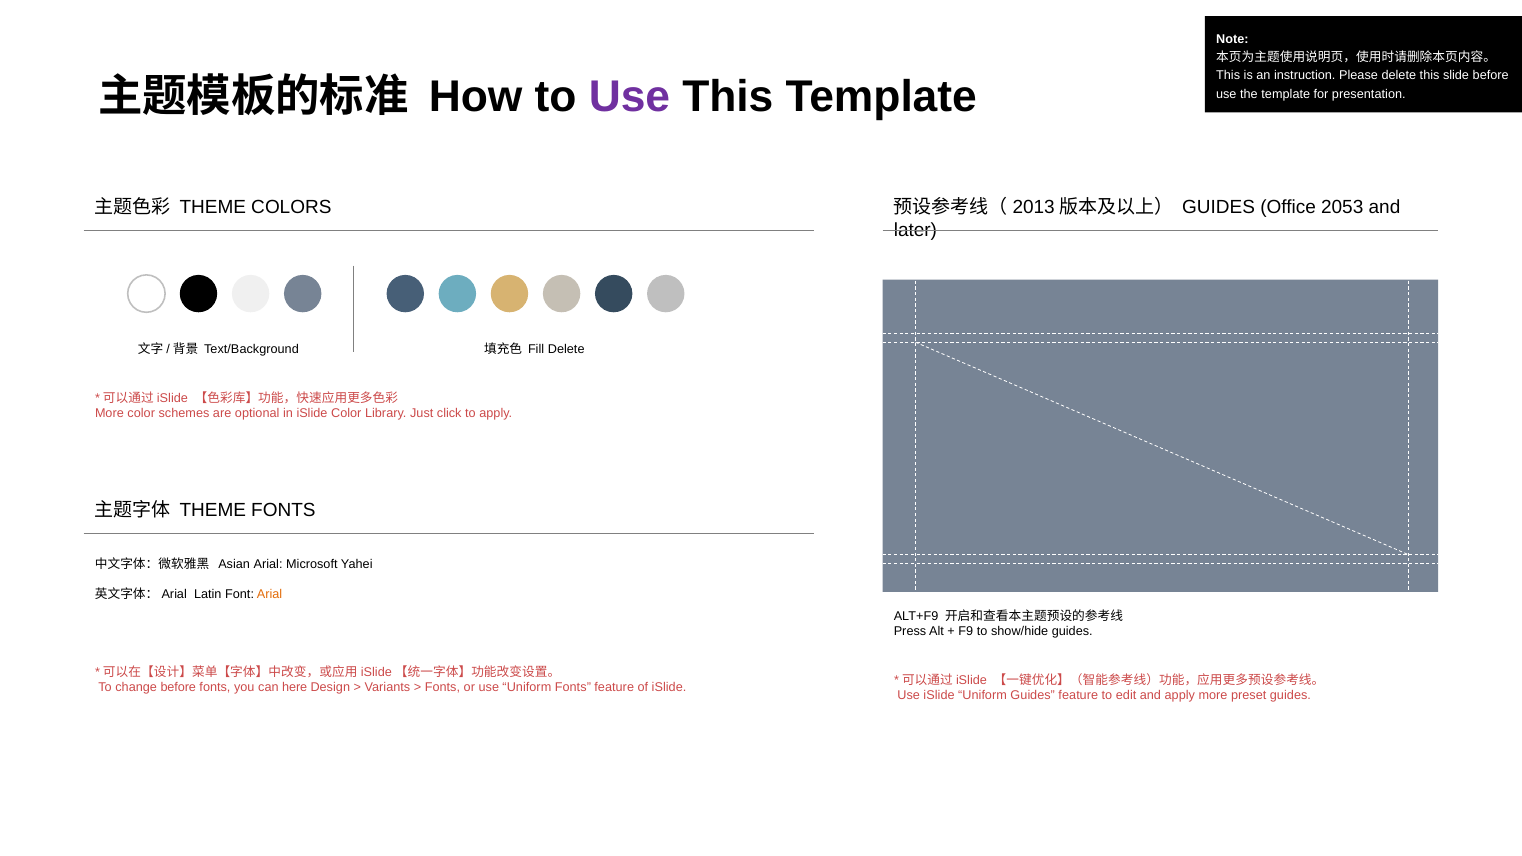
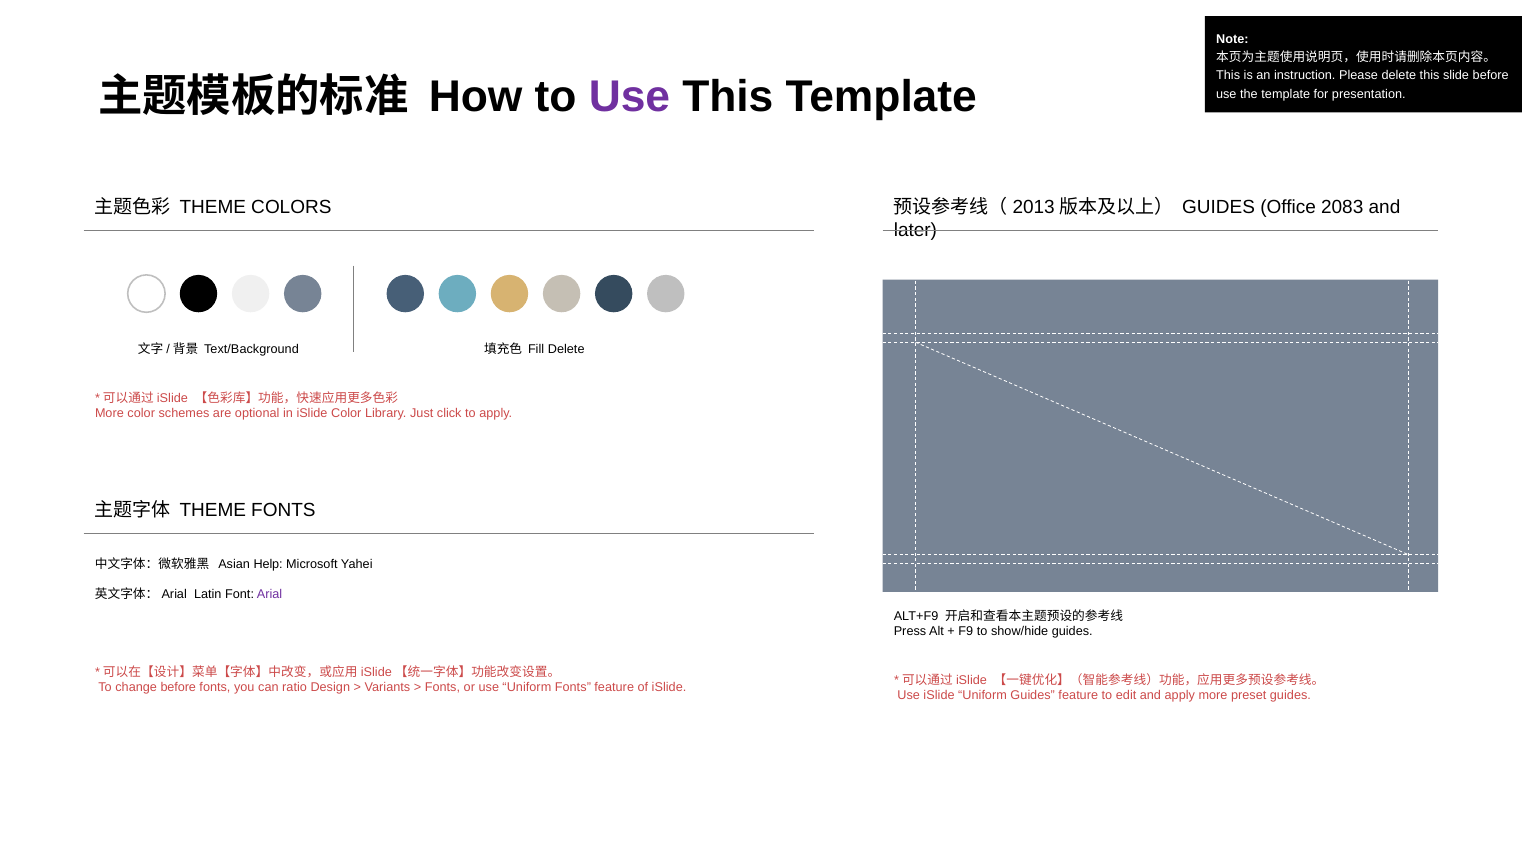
2053: 2053 -> 2083
Asian Arial: Arial -> Help
Arial at (270, 595) colour: orange -> purple
here: here -> ratio
